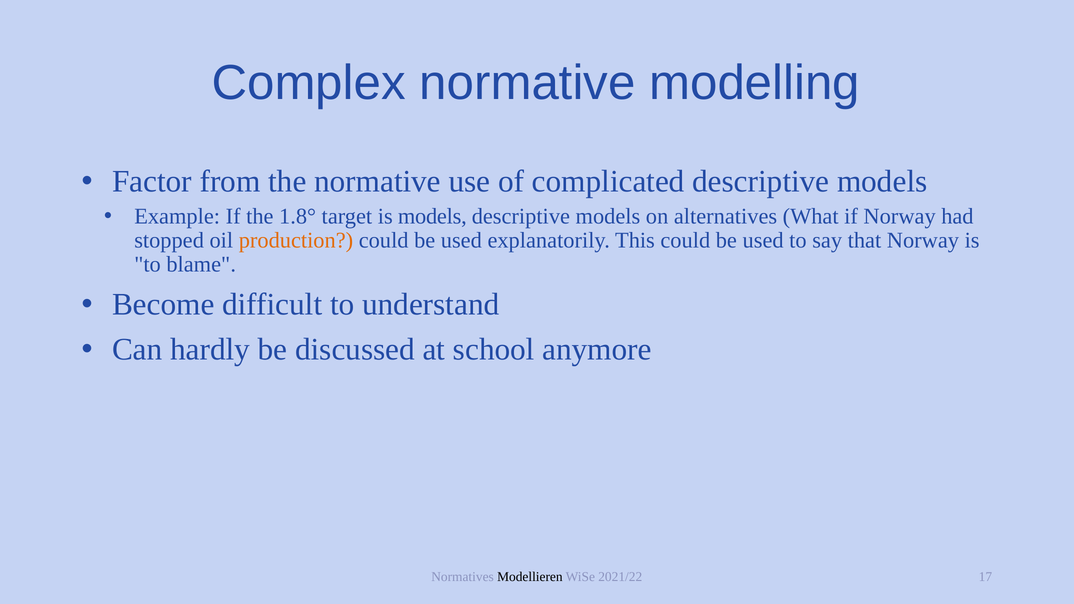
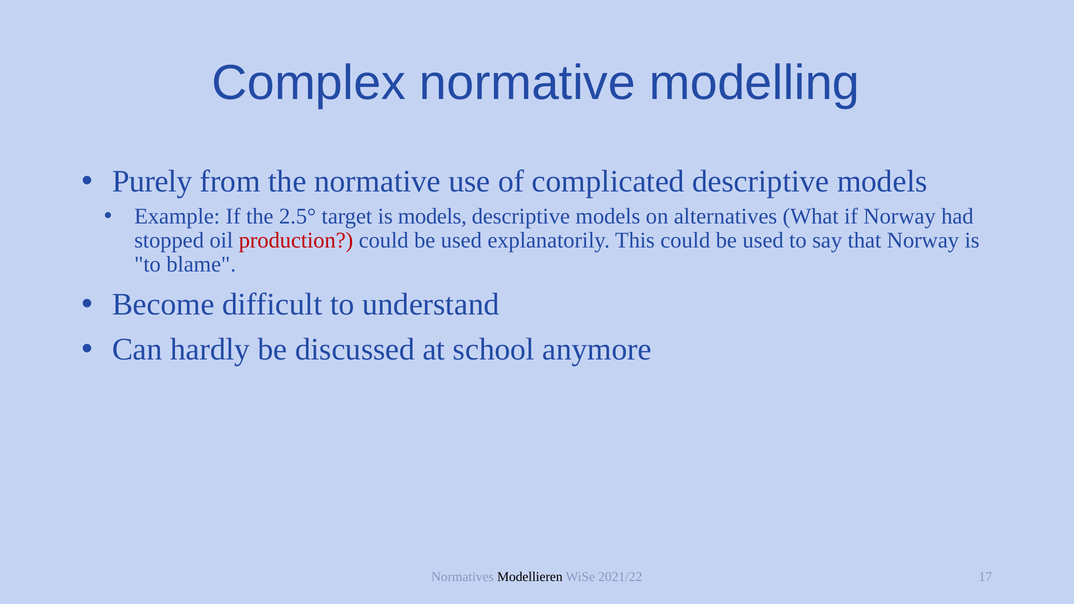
Factor: Factor -> Purely
1.8°: 1.8° -> 2.5°
production colour: orange -> red
